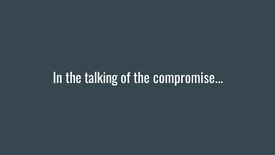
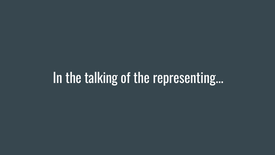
compromise: compromise -> representing
